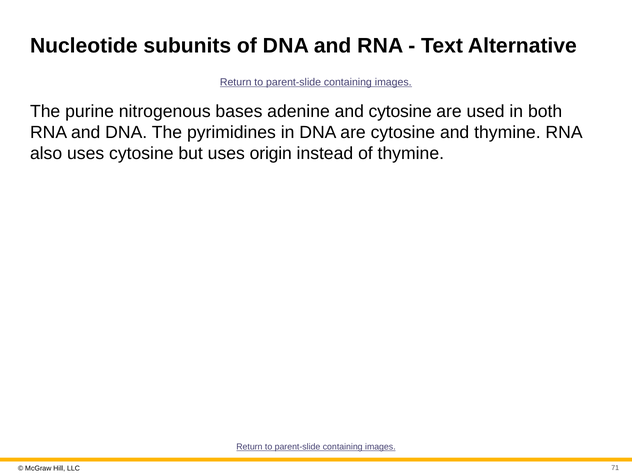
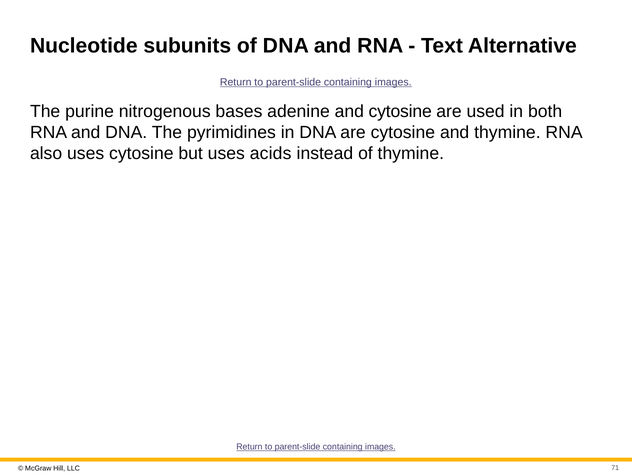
origin: origin -> acids
